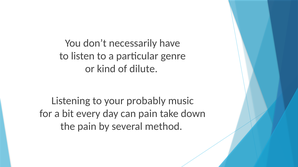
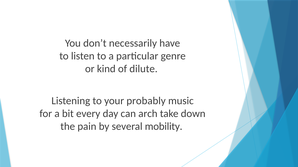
can pain: pain -> arch
method: method -> mobility
